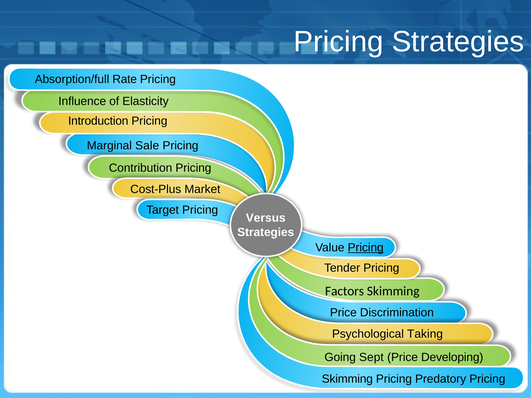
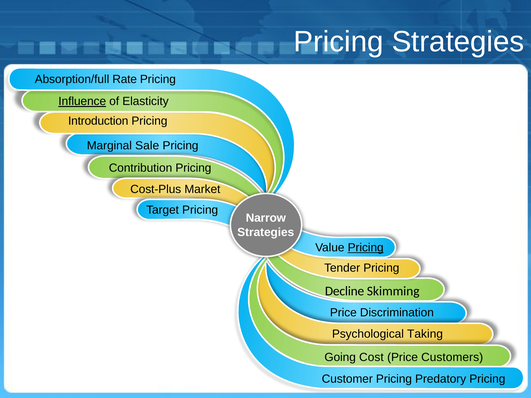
Influence underline: none -> present
Versus: Versus -> Narrow
Factors: Factors -> Decline
Sept: Sept -> Cost
Developing: Developing -> Customers
Skimming at (347, 379): Skimming -> Customer
